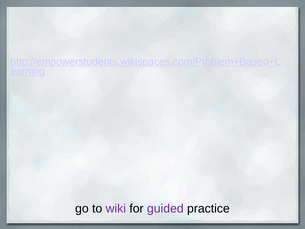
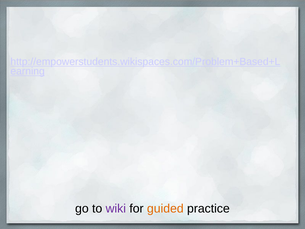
guided colour: purple -> orange
